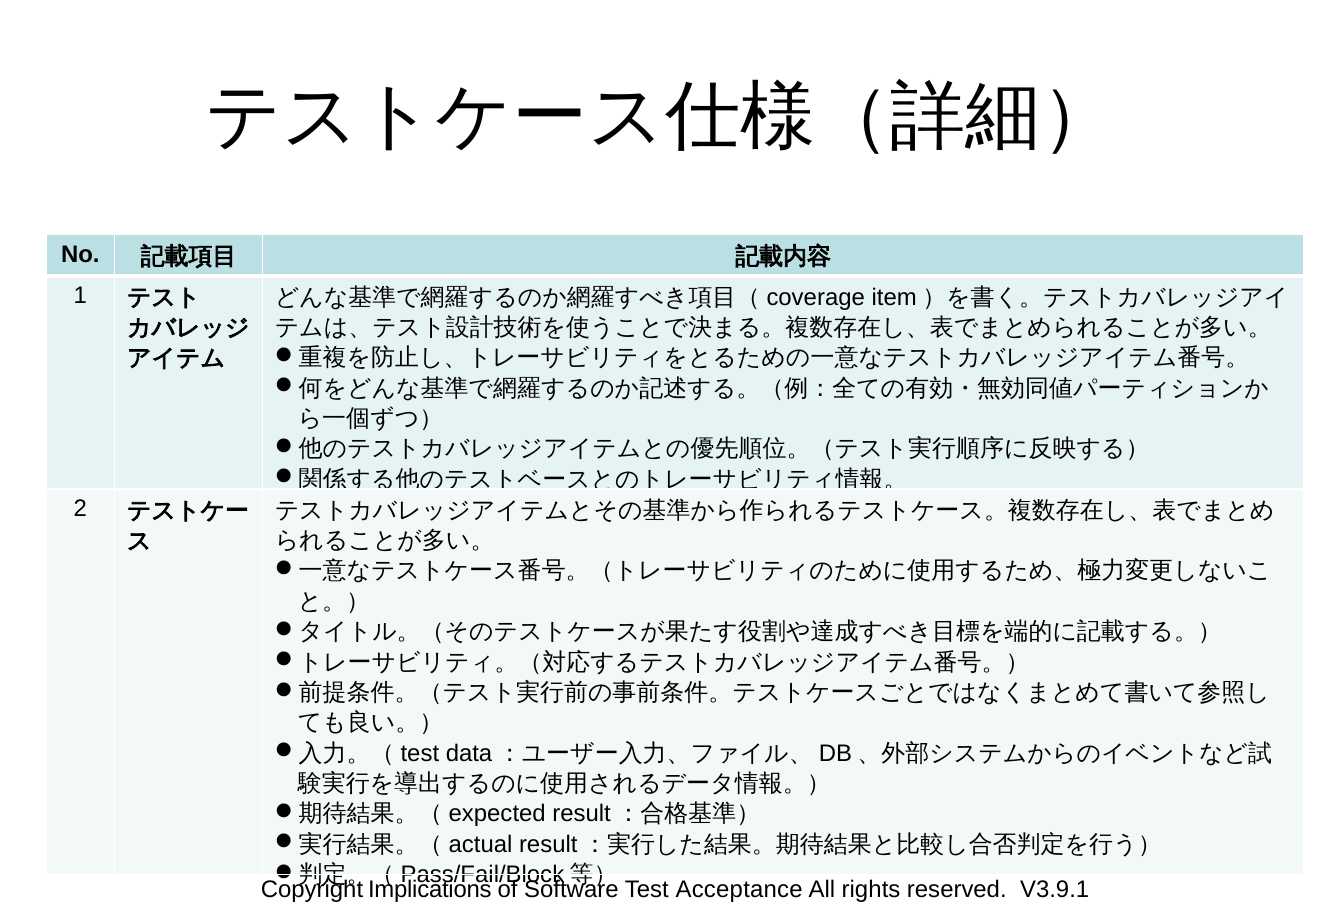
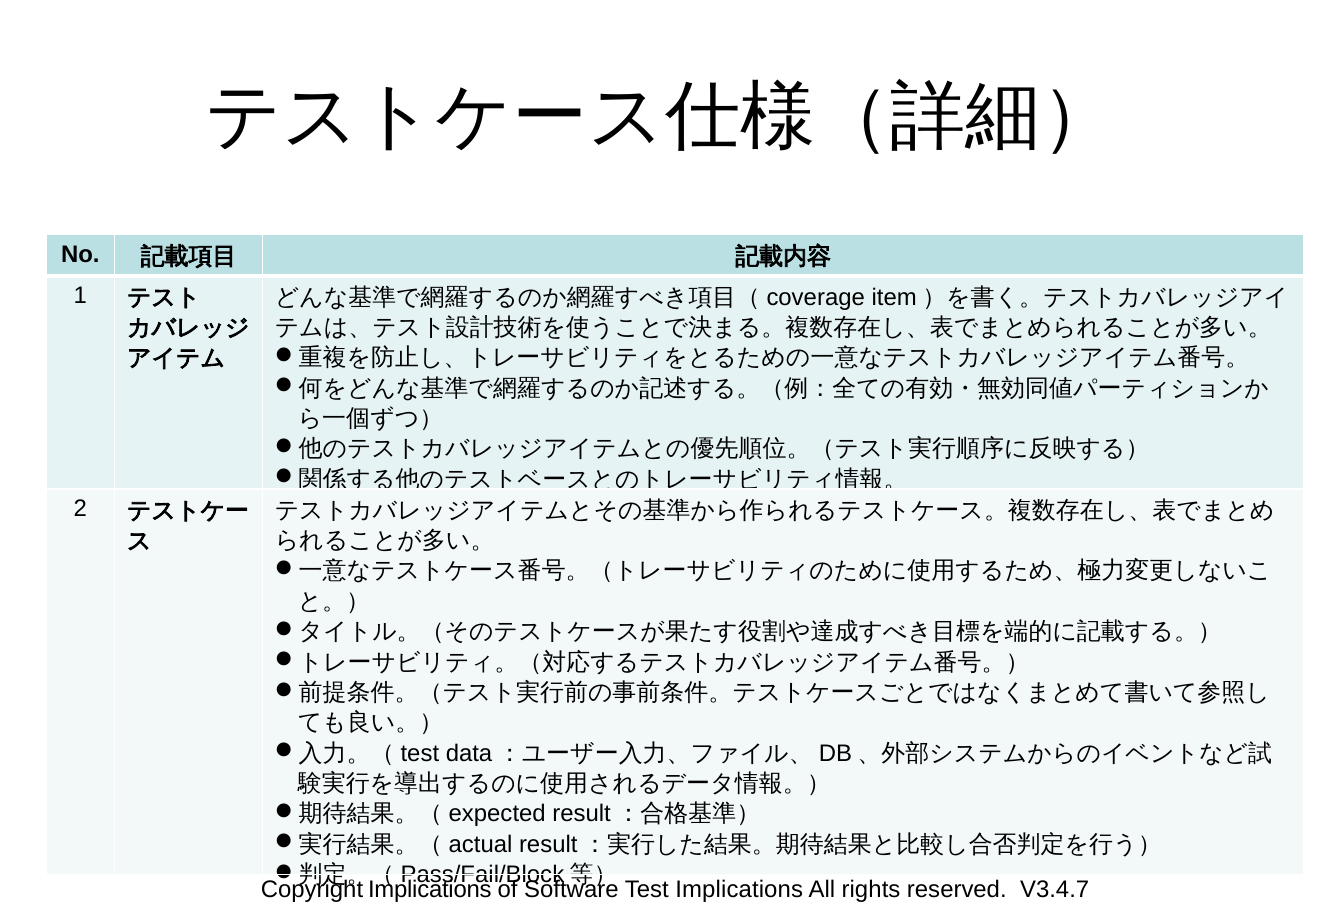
Test Acceptance: Acceptance -> Implications
V3.9.1: V3.9.1 -> V3.4.7
